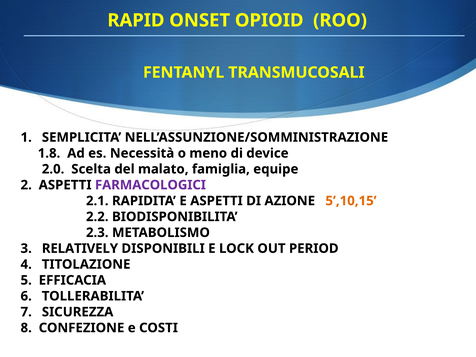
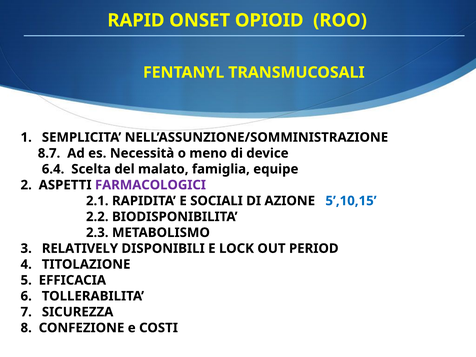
1.8: 1.8 -> 8.7
2.0: 2.0 -> 6.4
E ASPETTI: ASPETTI -> SOCIALI
5’,10,15 colour: orange -> blue
